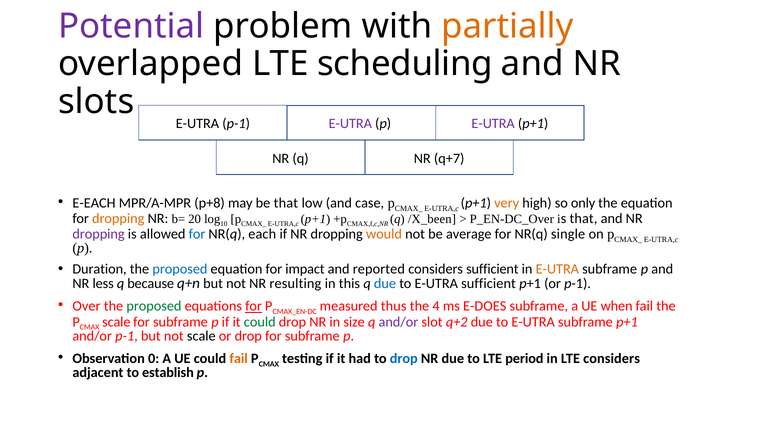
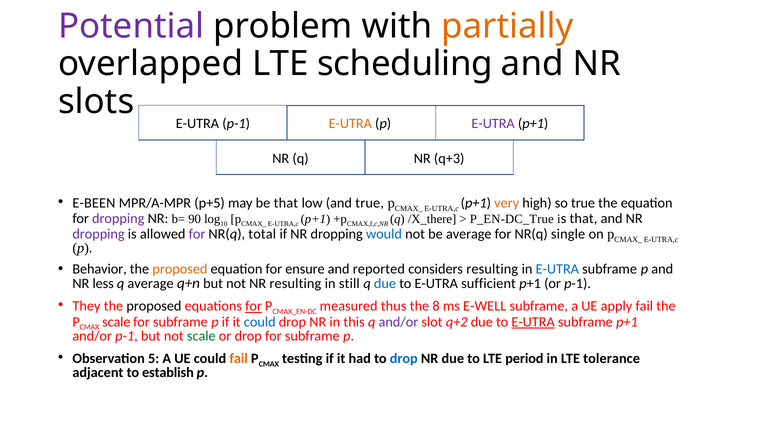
E-UTRA at (350, 124) colour: purple -> orange
q+7: q+7 -> q+3
E-EACH: E-EACH -> E-BEEN
p+8: p+8 -> p+5
and case: case -> true
so only: only -> true
dropping at (118, 219) colour: orange -> purple
20: 20 -> 90
/X_been: /X_been -> /X_there
P_EN-DC_Over: P_EN-DC_Over -> P_EN-DC_True
for at (197, 234) colour: blue -> purple
each: each -> total
would colour: orange -> blue
Duration: Duration -> Behavior
proposed at (180, 270) colour: blue -> orange
impact: impact -> ensure
considers sufficient: sufficient -> resulting
E-UTRA at (557, 270) colour: orange -> blue
q because: because -> average
this: this -> still
Over: Over -> They
proposed at (154, 307) colour: green -> black
4: 4 -> 8
E-DOES: E-DOES -> E-WELL
when: when -> apply
could at (260, 322) colour: green -> blue
size: size -> this
E-UTRA at (533, 322) underline: none -> present
scale at (201, 337) colour: black -> green
0: 0 -> 5
LTE considers: considers -> tolerance
